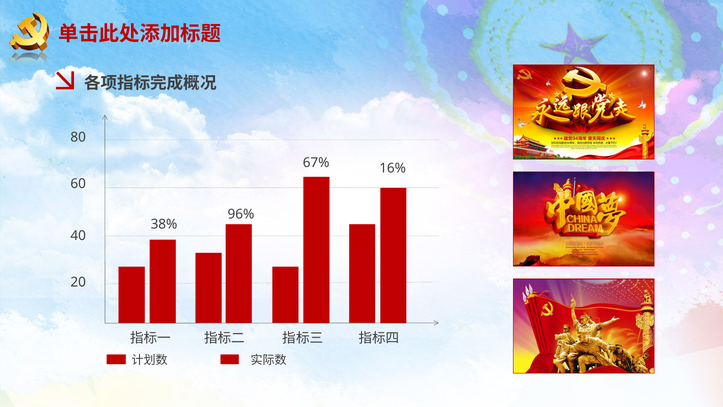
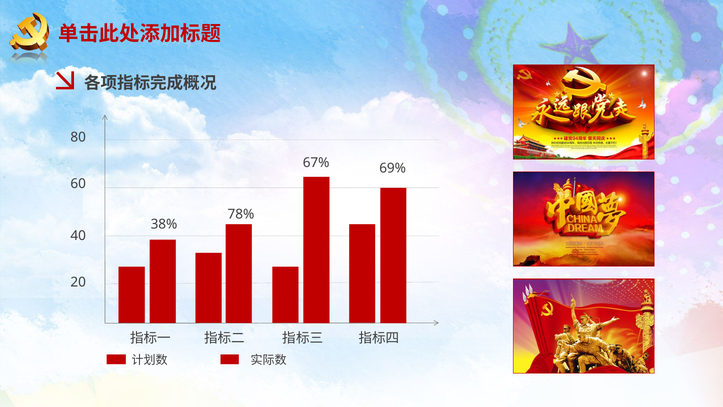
16%: 16% -> 69%
96%: 96% -> 78%
